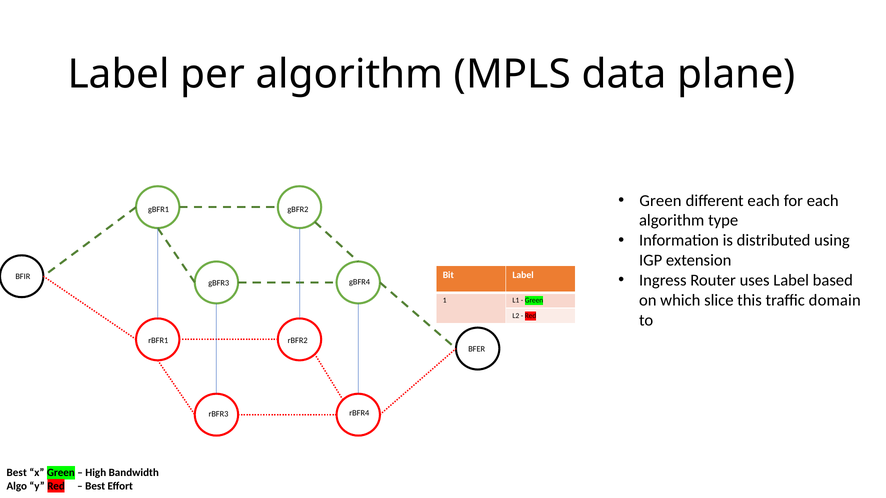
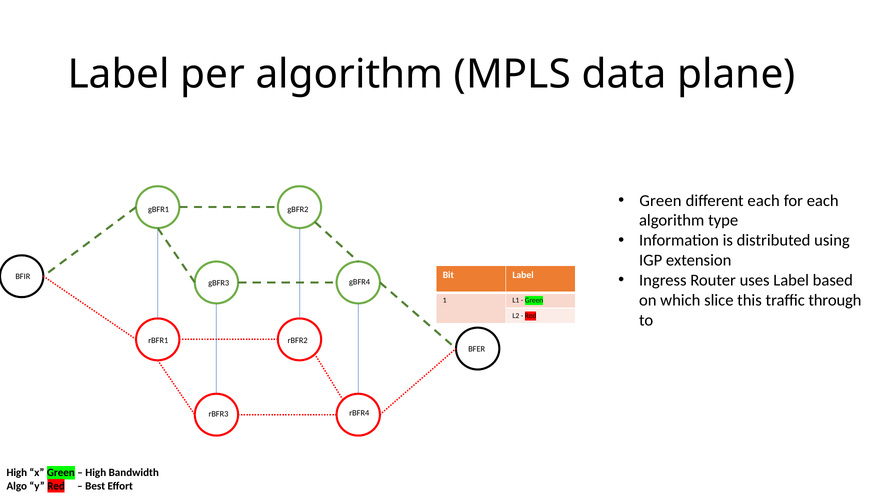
domain: domain -> through
Best at (17, 473): Best -> High
